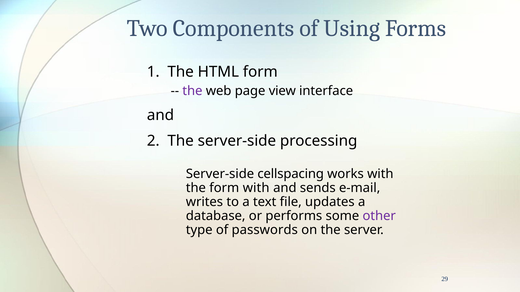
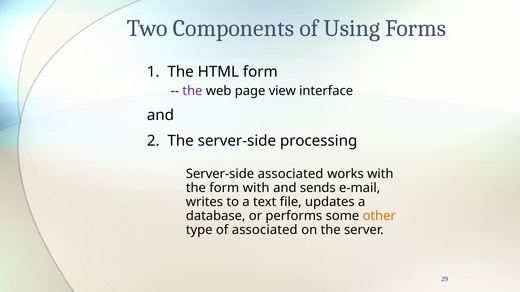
Server-side cellspacing: cellspacing -> associated
other colour: purple -> orange
of passwords: passwords -> associated
